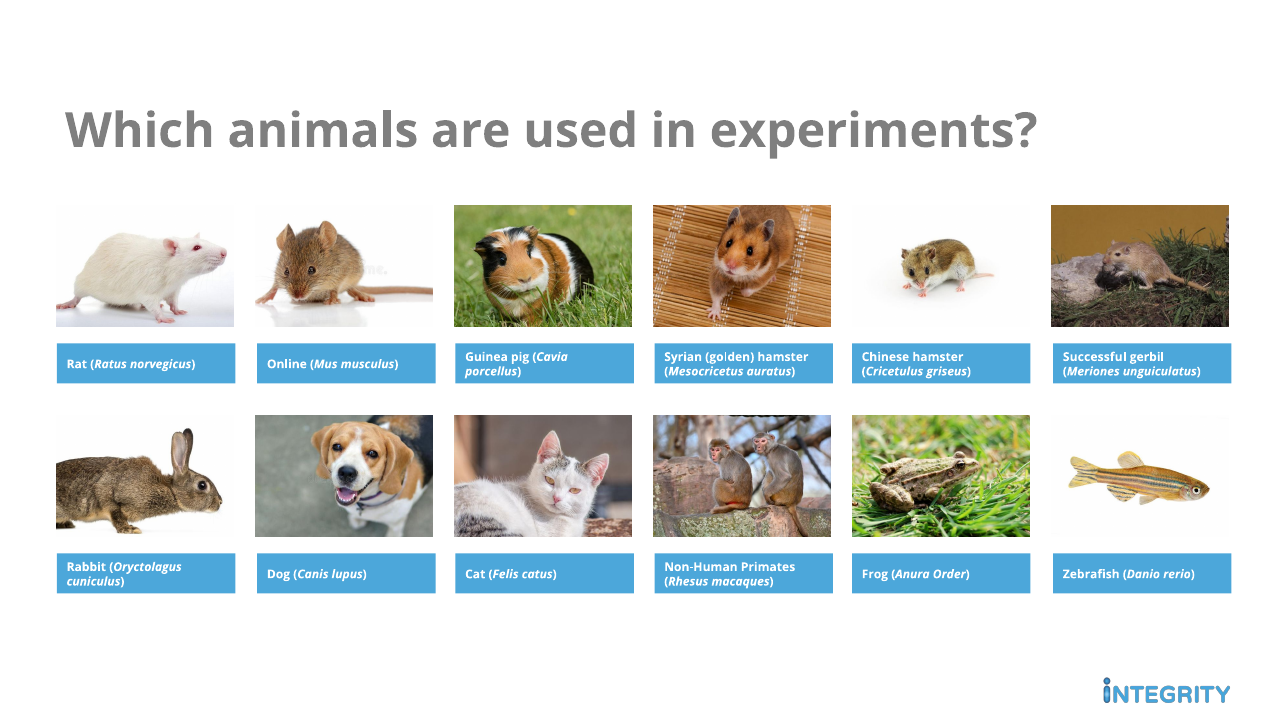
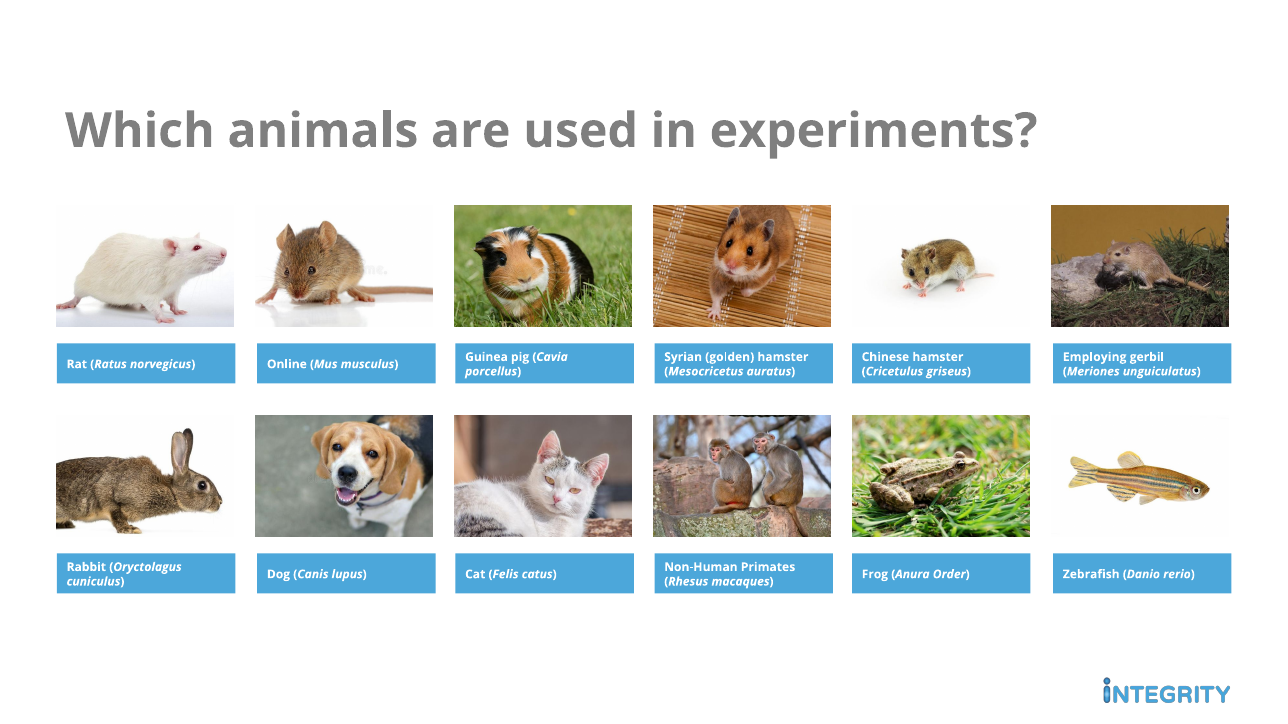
Successful: Successful -> Employing
